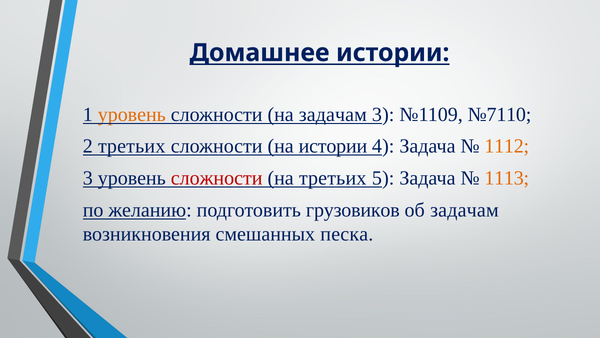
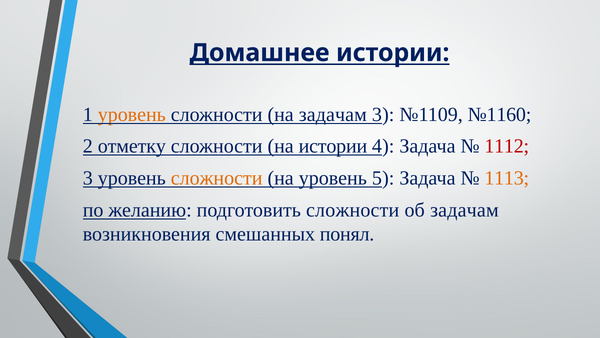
№7110: №7110 -> №1160
2 третьих: третьих -> отметку
1112 colour: orange -> red
сложности at (217, 178) colour: red -> orange
на третьих: третьих -> уровень
подготовить грузовиков: грузовиков -> сложности
песка: песка -> понял
